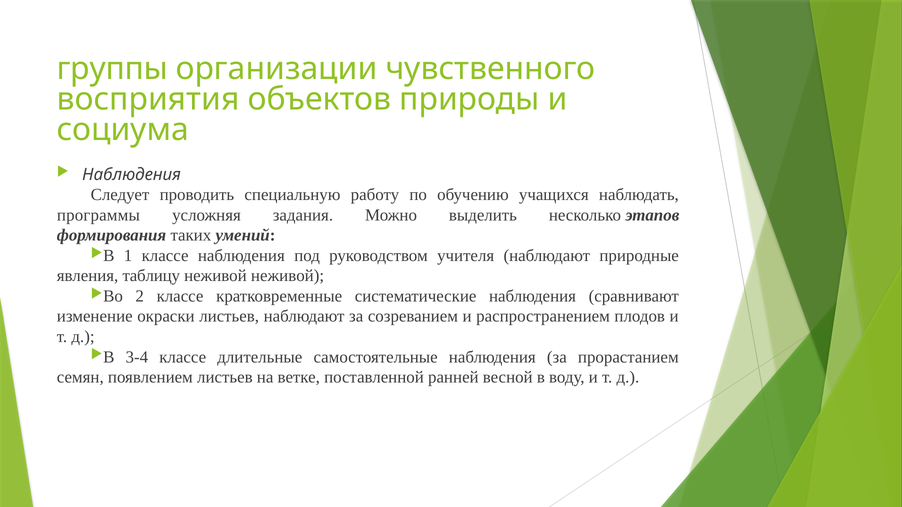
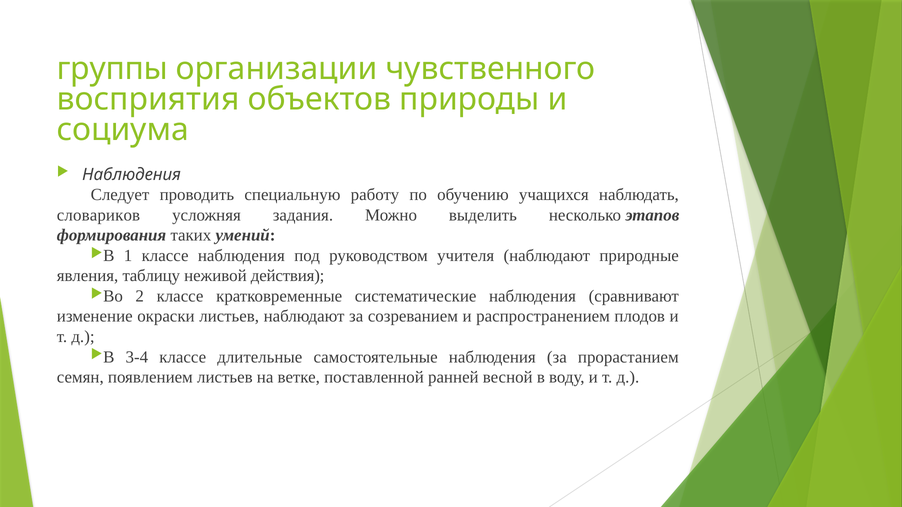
программы: программы -> словариков
неживой неживой: неживой -> действия
